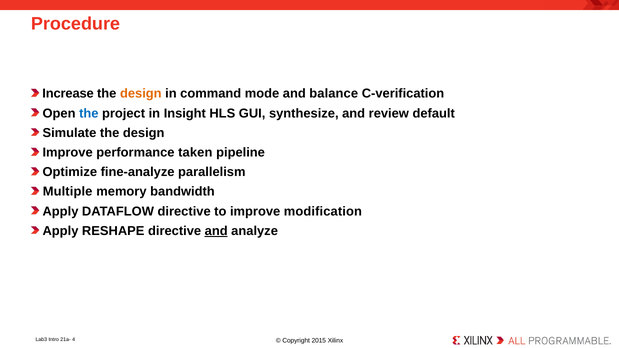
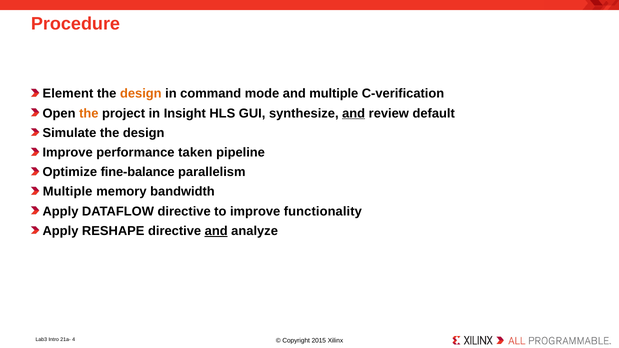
Increase: Increase -> Element
and balance: balance -> multiple
the at (89, 113) colour: blue -> orange
and at (354, 113) underline: none -> present
fine-analyze: fine-analyze -> fine-balance
modification: modification -> functionality
